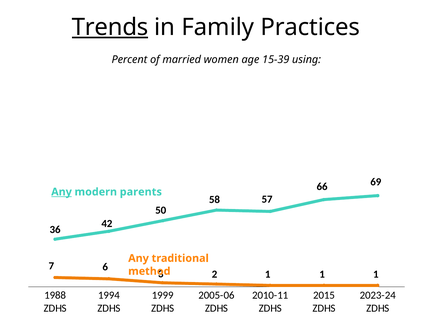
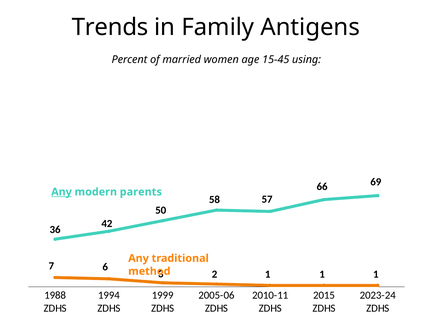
Trends underline: present -> none
Practices: Practices -> Antigens
15-39: 15-39 -> 15-45
